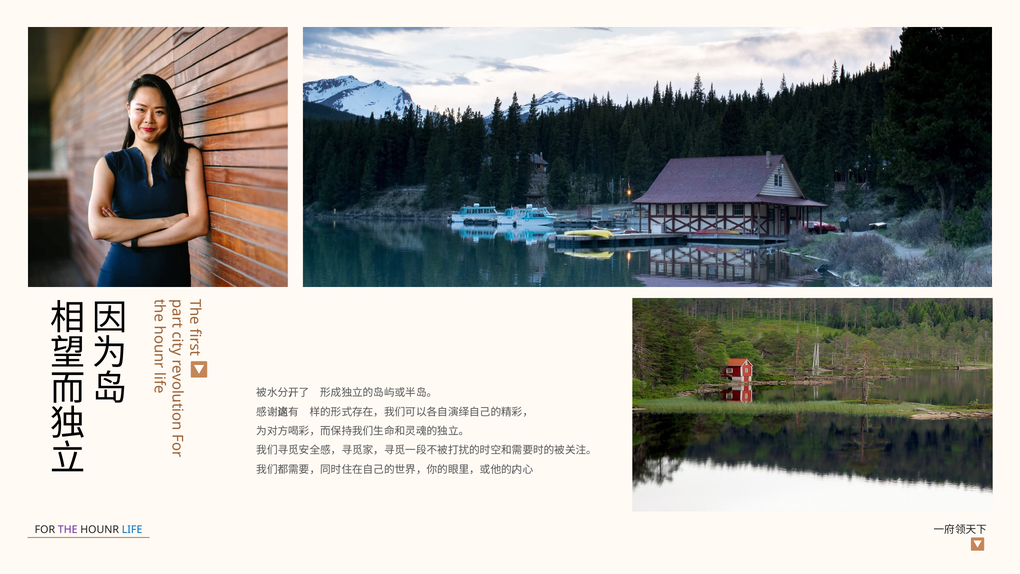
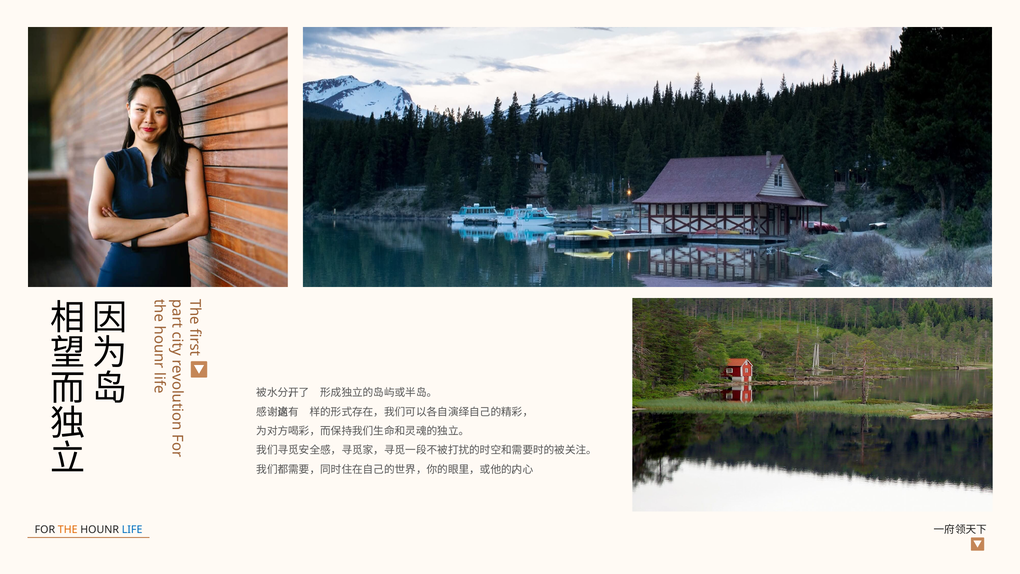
THE colour: purple -> orange
